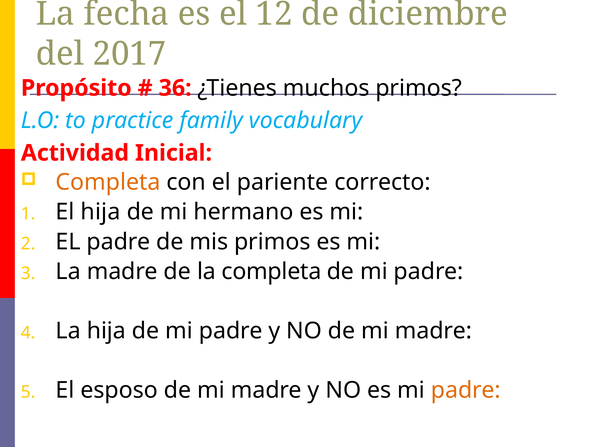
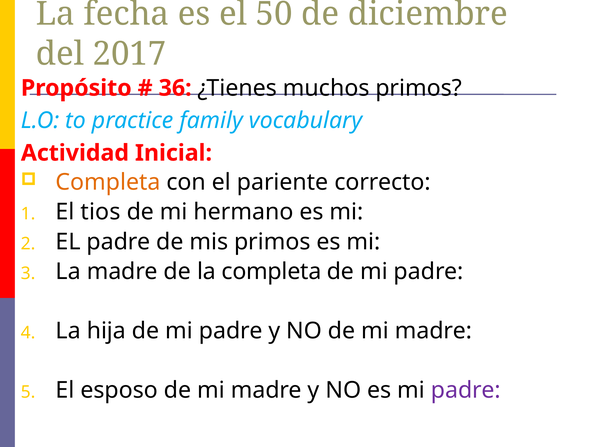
12: 12 -> 50
El hija: hija -> tios
padre at (466, 390) colour: orange -> purple
